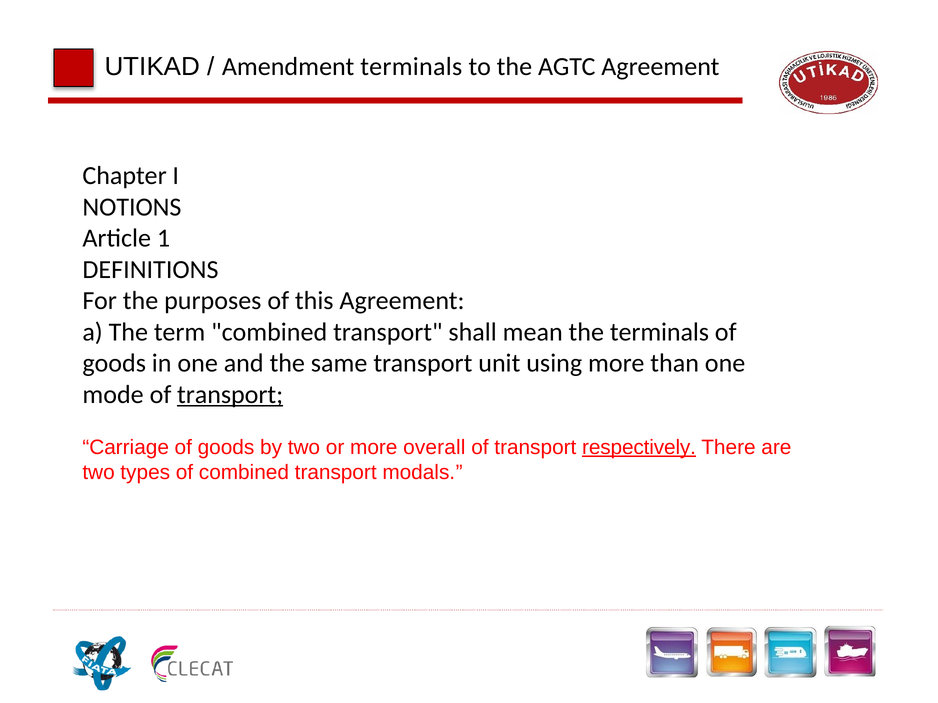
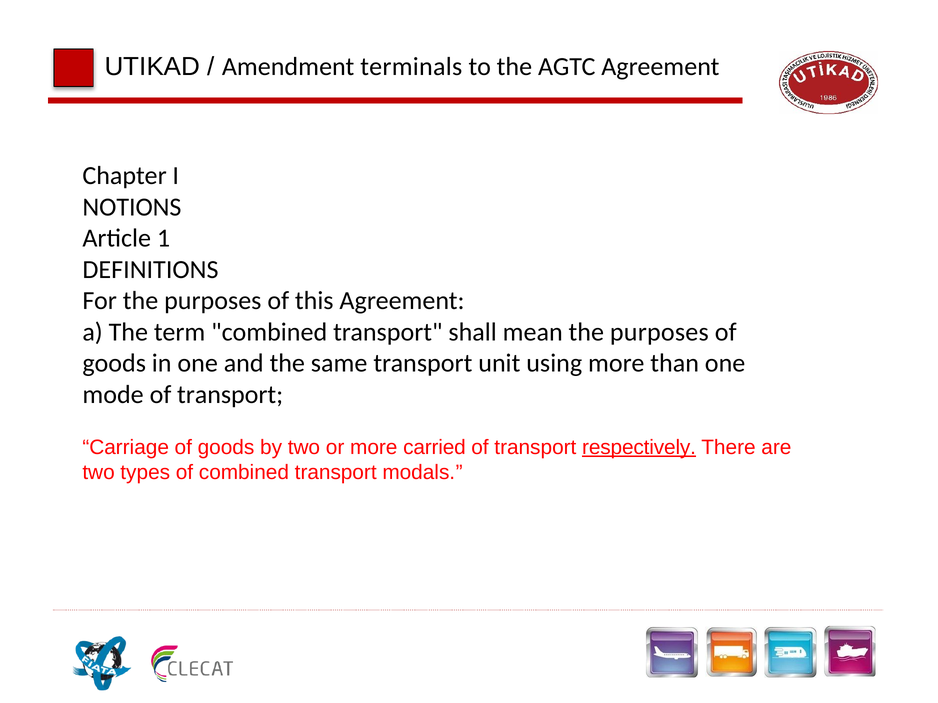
mean the terminals: terminals -> purposes
transport at (230, 395) underline: present -> none
overall: overall -> carried
